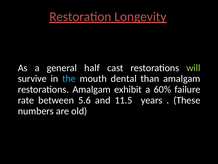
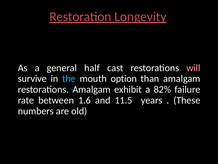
will colour: light green -> pink
dental: dental -> option
60%: 60% -> 82%
5.6: 5.6 -> 1.6
